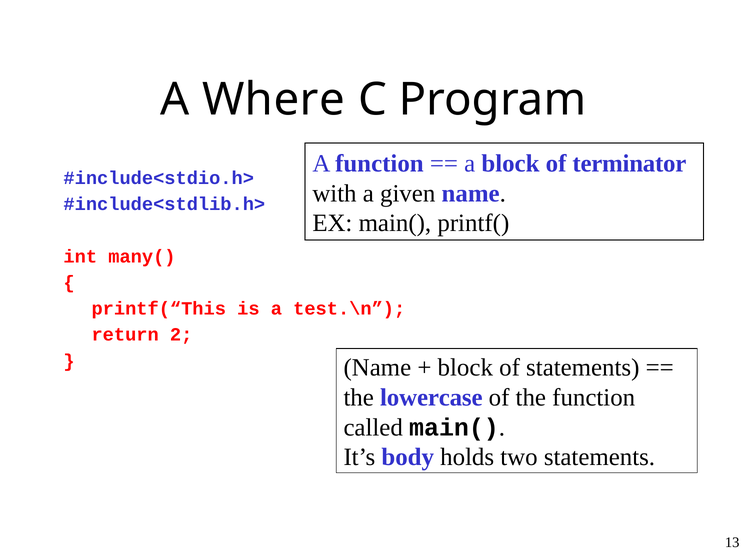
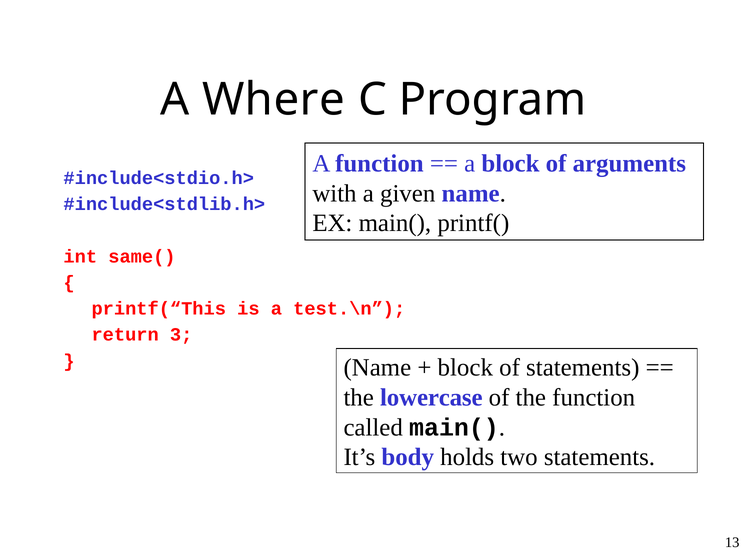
terminator: terminator -> arguments
many(: many( -> same(
2: 2 -> 3
